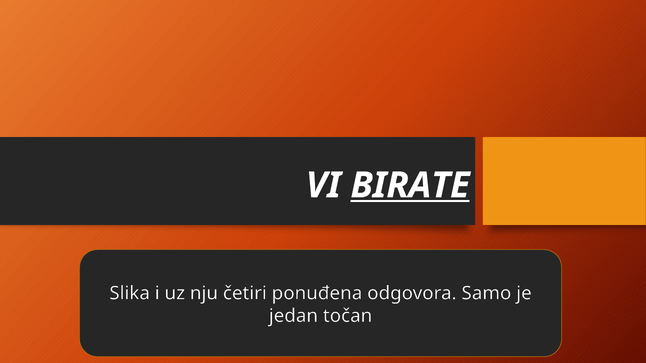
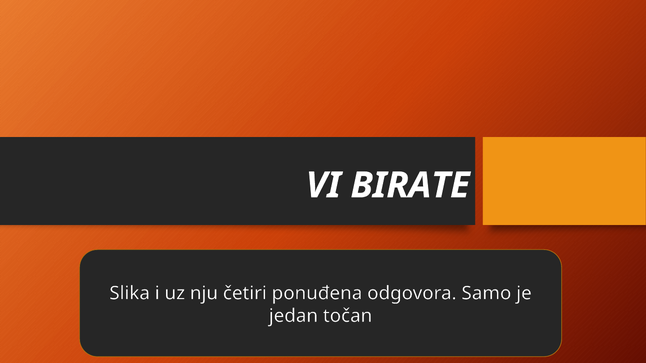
BIRATE underline: present -> none
